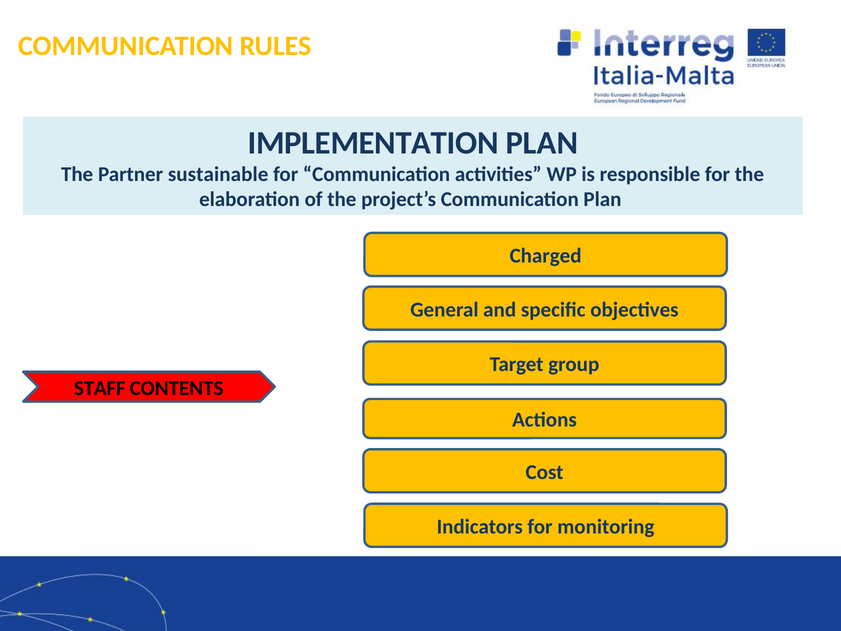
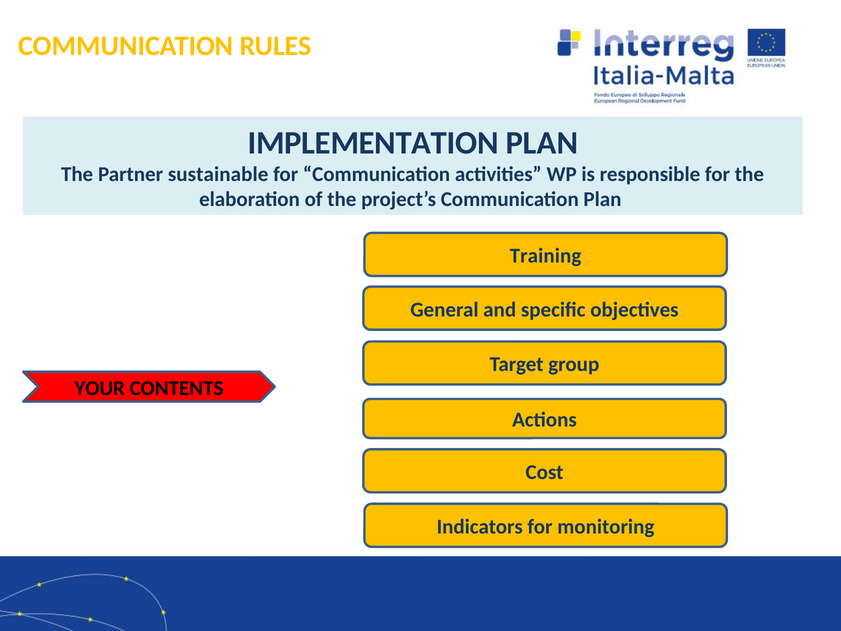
Charged: Charged -> Training
STAFF: STAFF -> YOUR
